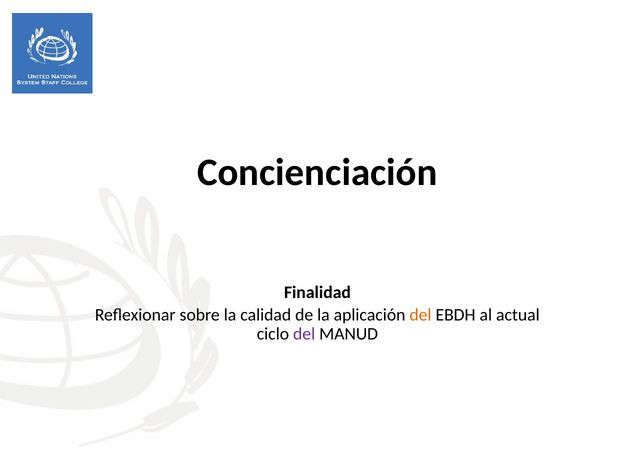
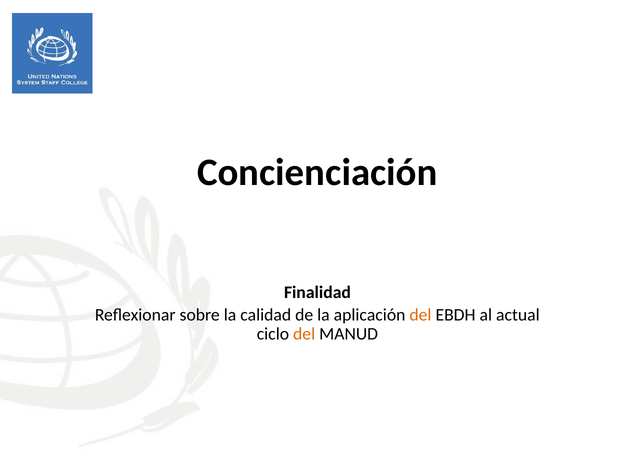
del at (304, 334) colour: purple -> orange
